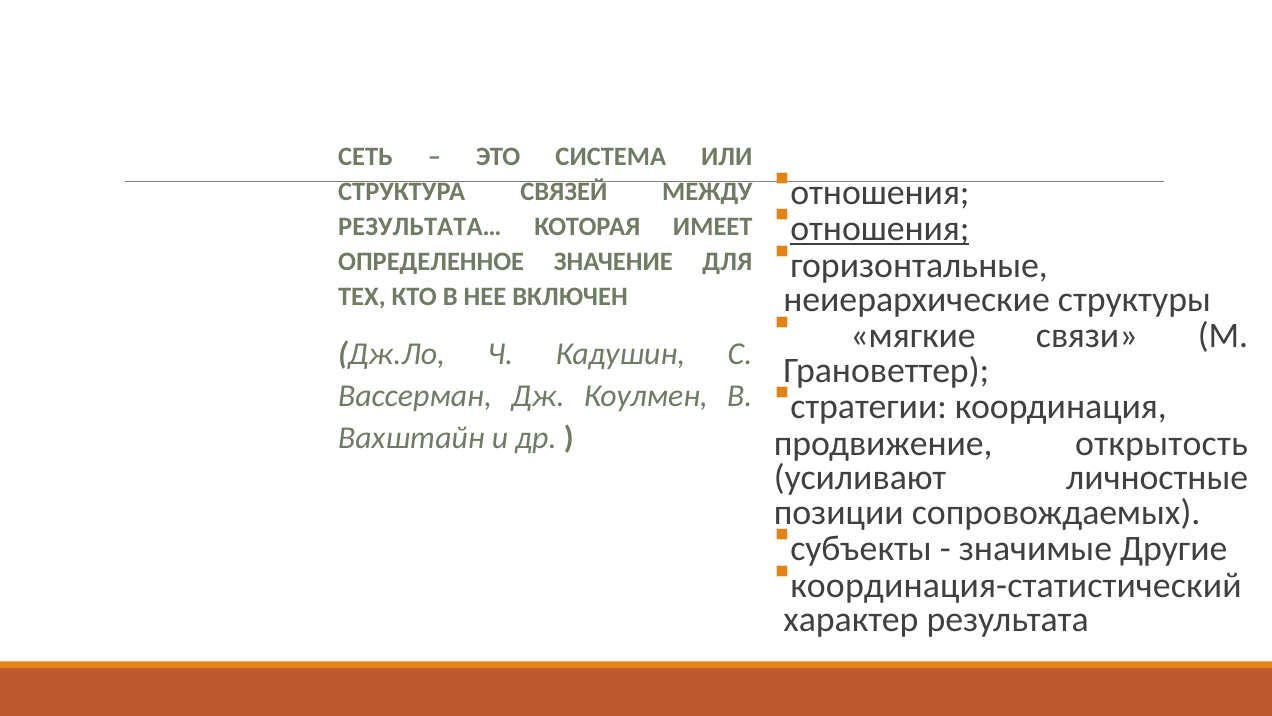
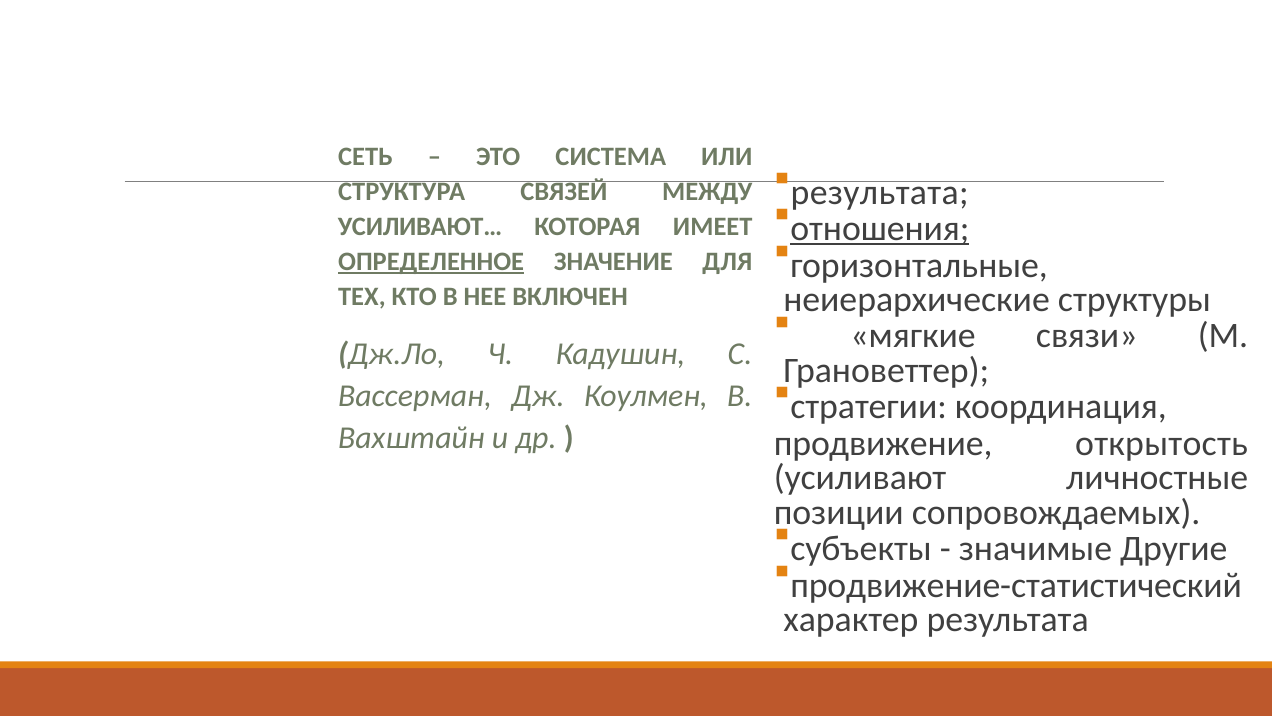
отношения at (880, 192): отношения -> результата
РЕЗУЛЬТАТА…: РЕЗУЛЬТАТА… -> УСИЛИВАЮТ…
ОПРЕДЕЛЕННОЕ underline: none -> present
координация-статистический: координация-статистический -> продвижение-статистический
